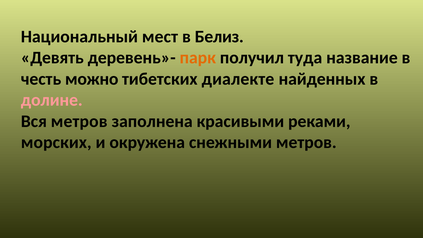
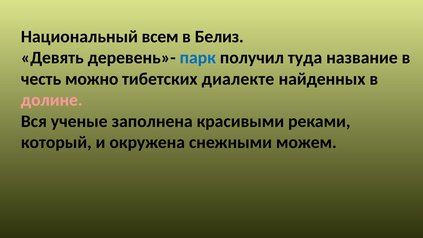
мест: мест -> всем
парк colour: orange -> blue
Вся метров: метров -> ученые
морских: морских -> который
снежными метров: метров -> можем
